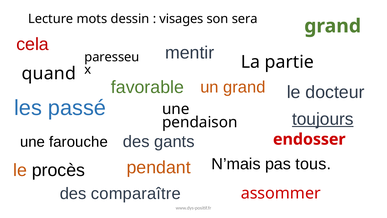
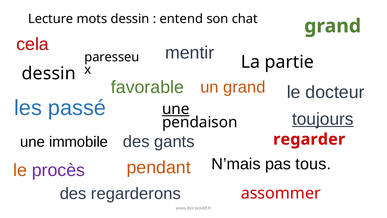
visages: visages -> entend
sera: sera -> chat
quand at (49, 73): quand -> dessin
une at (176, 109) underline: none -> present
farouche: farouche -> immobile
endosser: endosser -> regarder
procès colour: black -> purple
comparaître: comparaître -> regarderons
